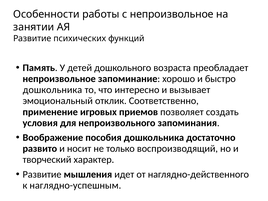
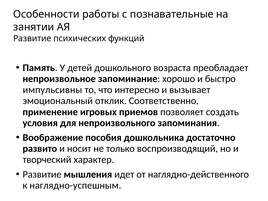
с непроизвольное: непроизвольное -> познавательные
дошкольника at (52, 90): дошкольника -> импульсивны
